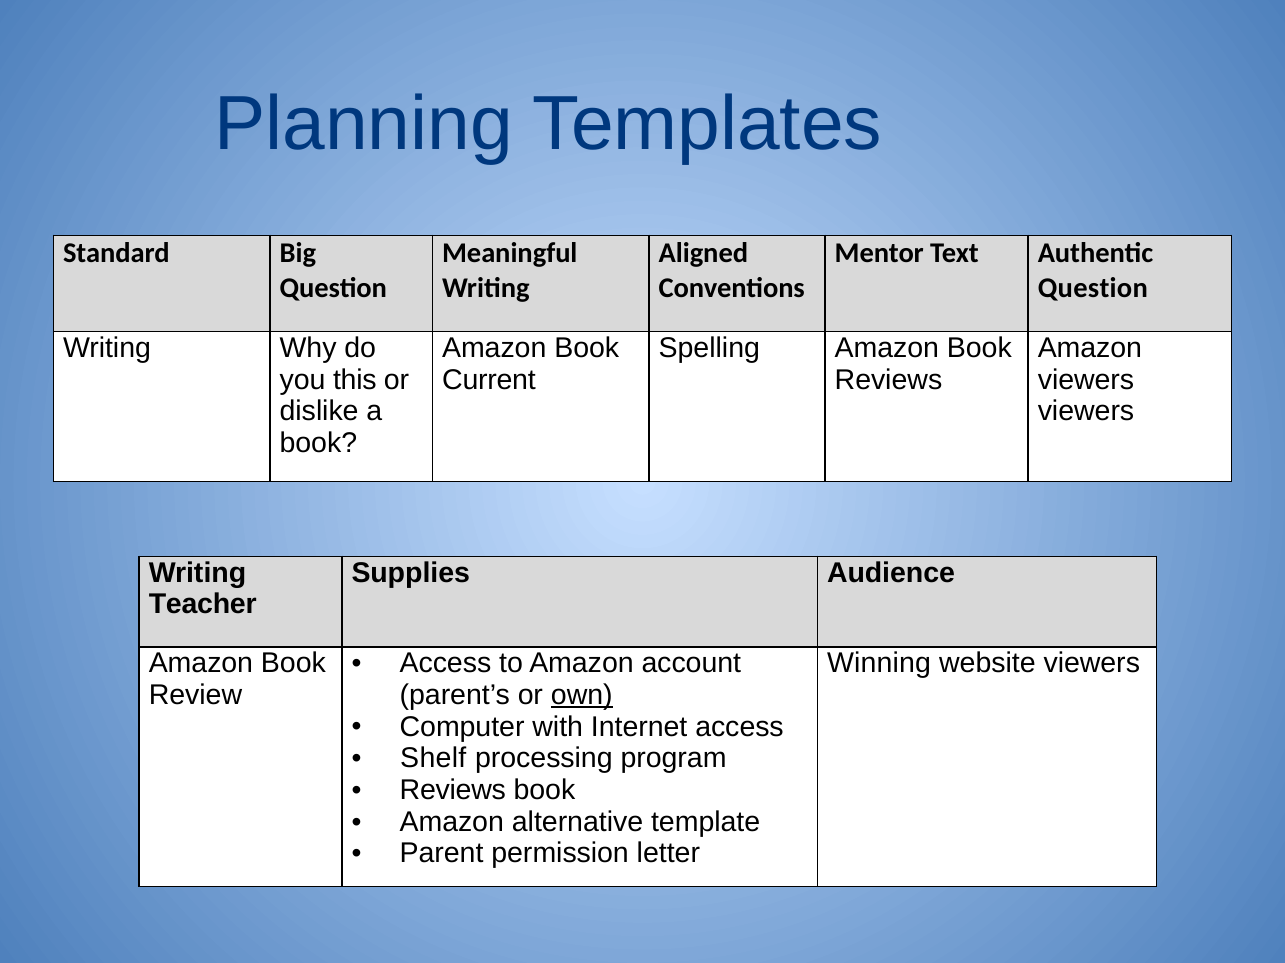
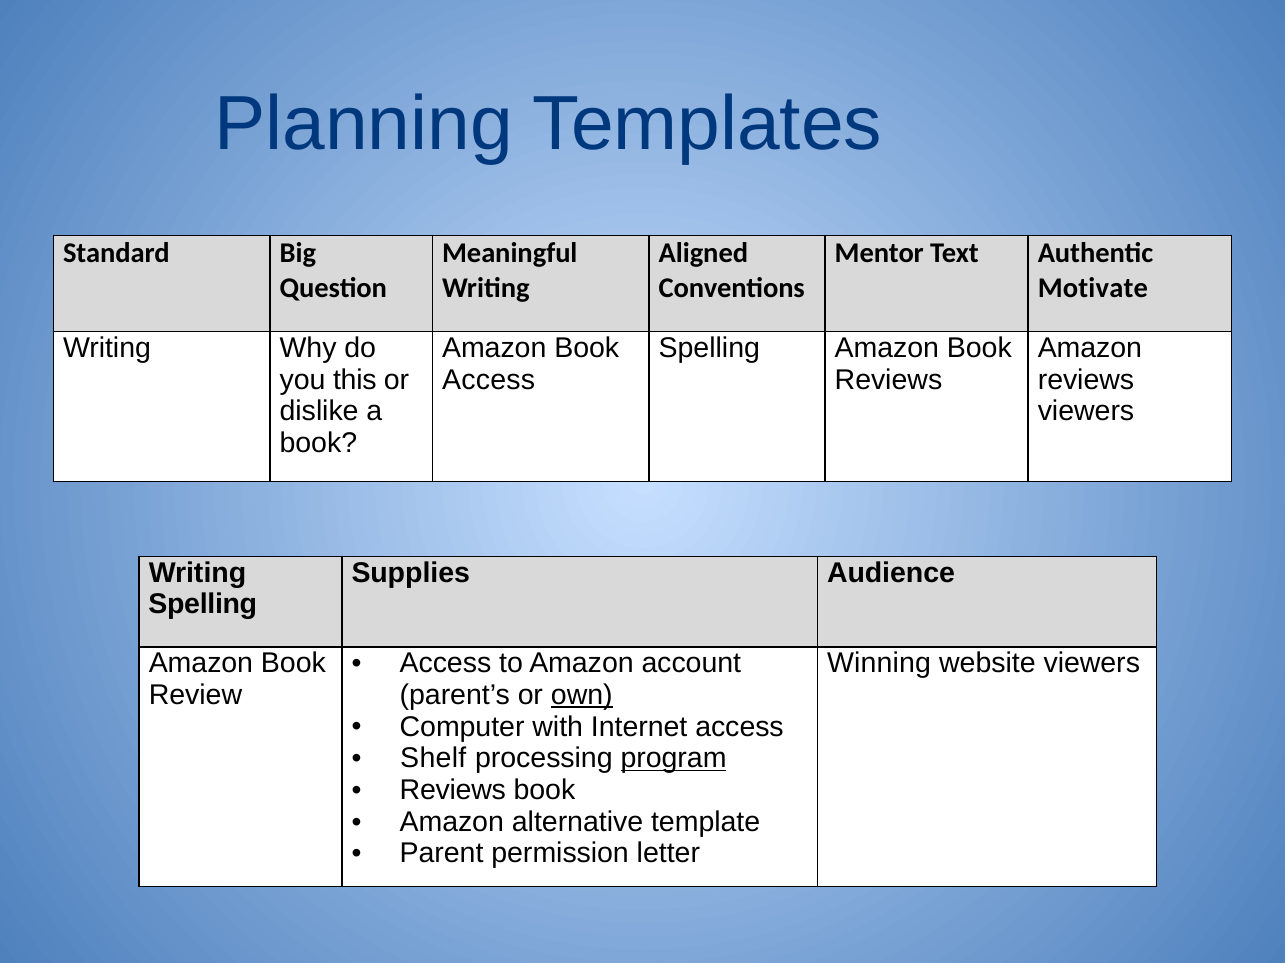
Question at (1093, 288): Question -> Motivate
Current at (489, 380): Current -> Access
viewers at (1086, 380): viewers -> reviews
Teacher at (203, 605): Teacher -> Spelling
program underline: none -> present
